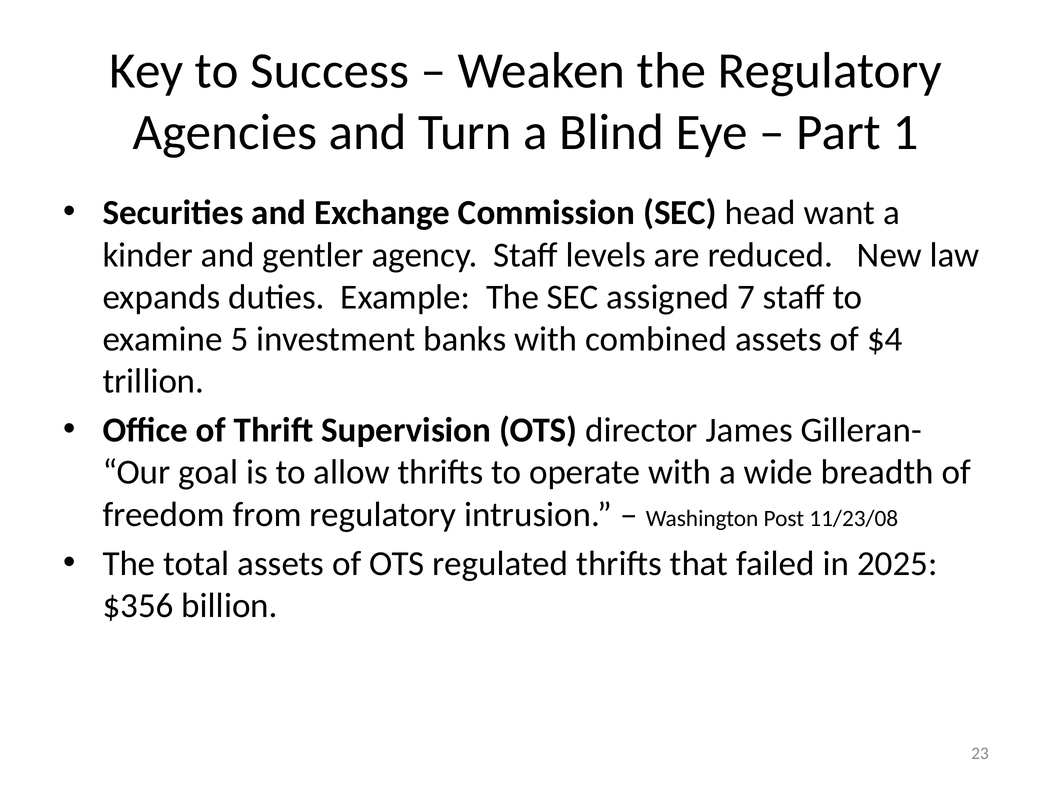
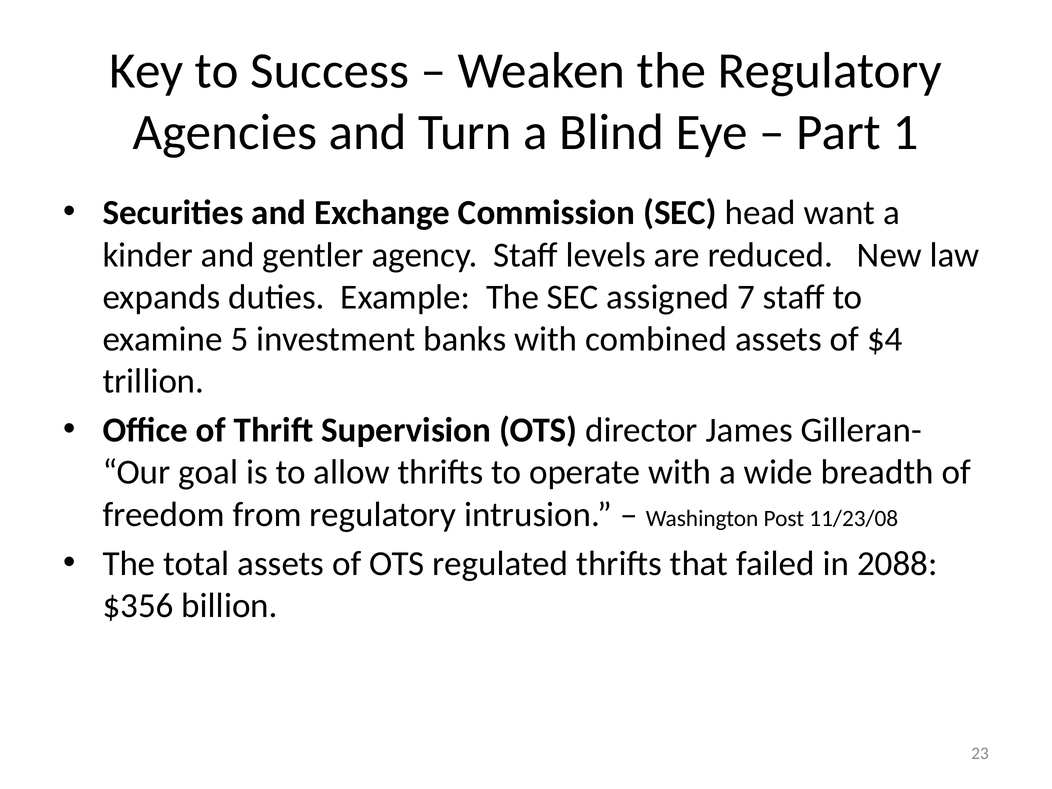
2025: 2025 -> 2088
